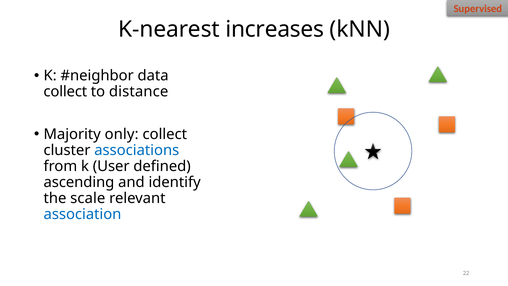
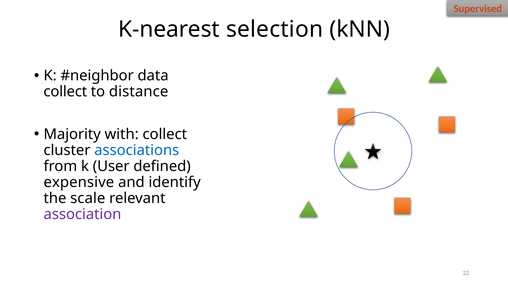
increases: increases -> selection
only: only -> with
ascending: ascending -> expensive
association colour: blue -> purple
